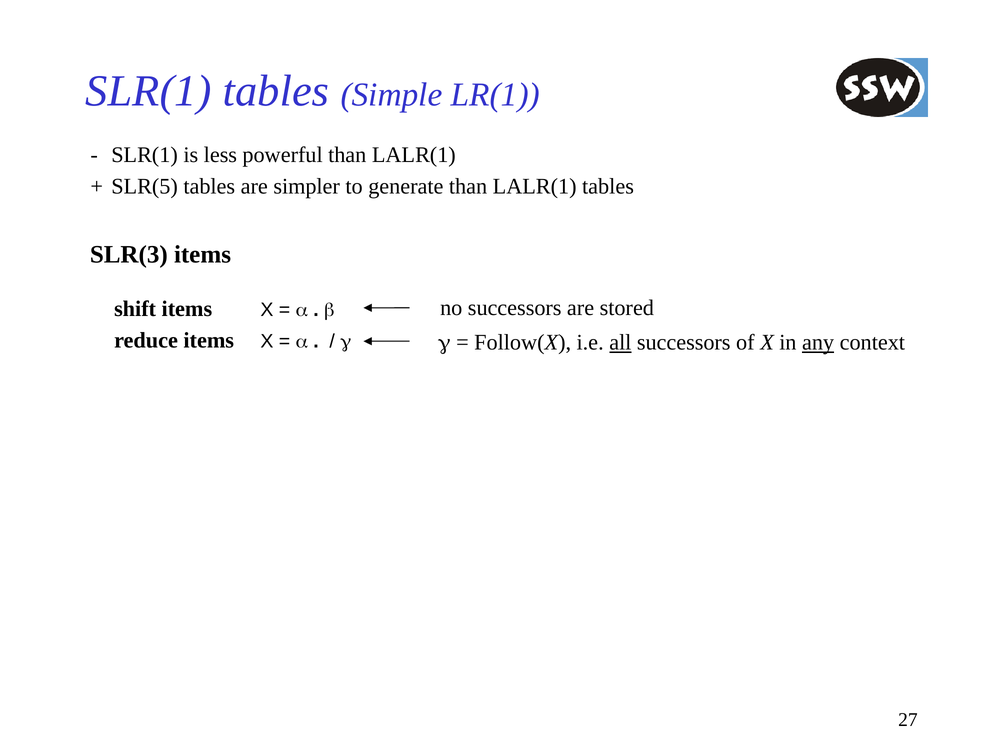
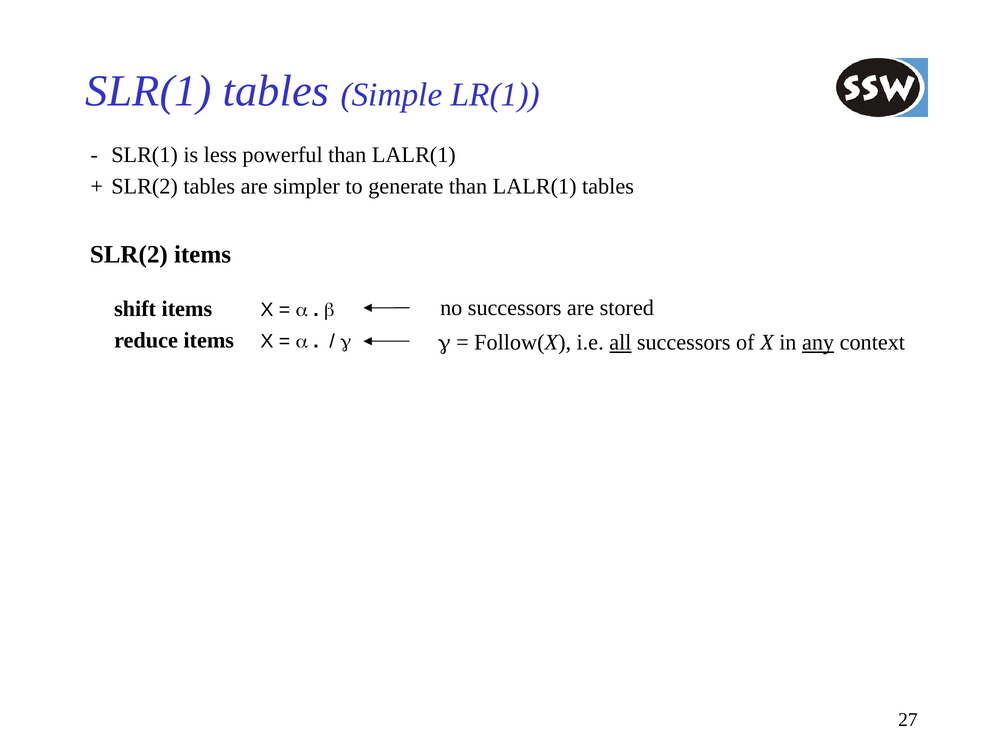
SLR(5 at (145, 186): SLR(5 -> SLR(2
SLR(3 at (129, 255): SLR(3 -> SLR(2
